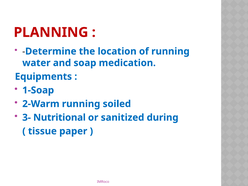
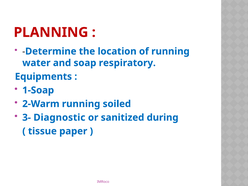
medication: medication -> respiratory
Nutritional: Nutritional -> Diagnostic
